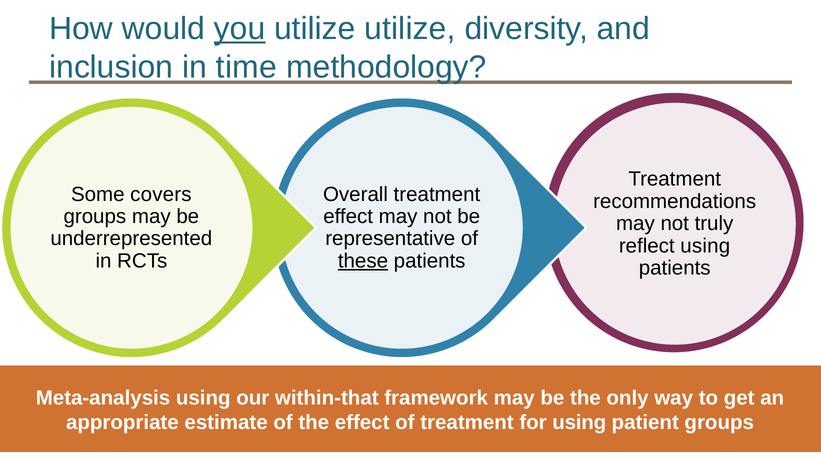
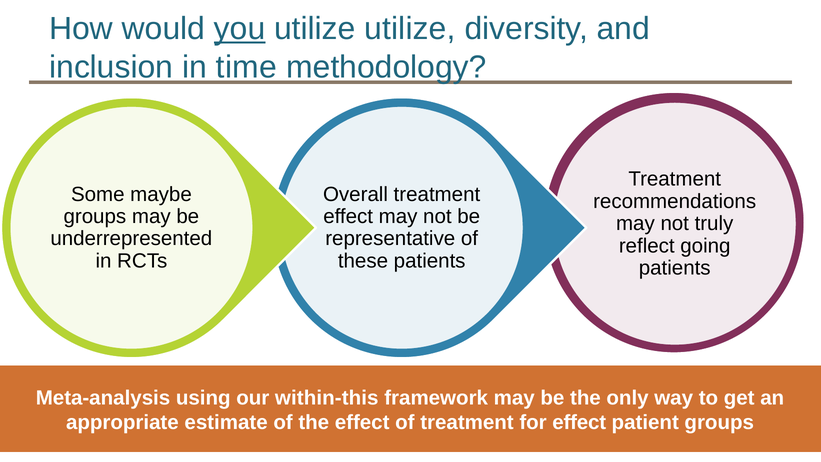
covers: covers -> maybe
using at (705, 246): using -> going
these underline: present -> none
within-that: within-that -> within-this
for using: using -> effect
